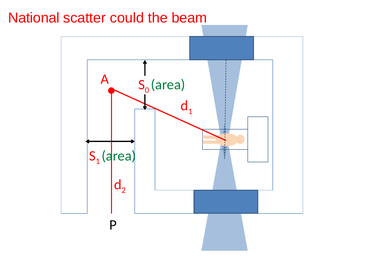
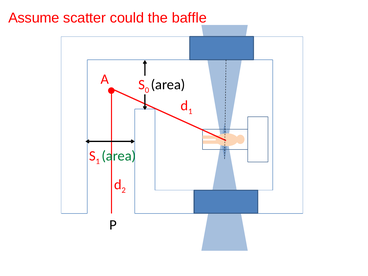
National: National -> Assume
beam: beam -> baffle
area at (168, 85) colour: green -> black
